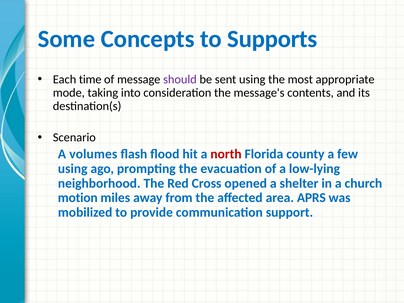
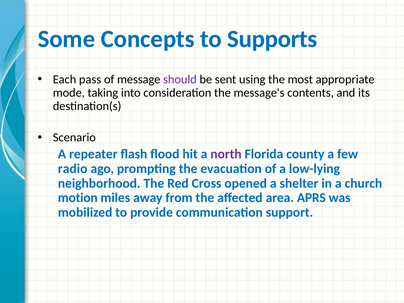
time: time -> pass
volumes: volumes -> repeater
north colour: red -> purple
using at (73, 169): using -> radio
